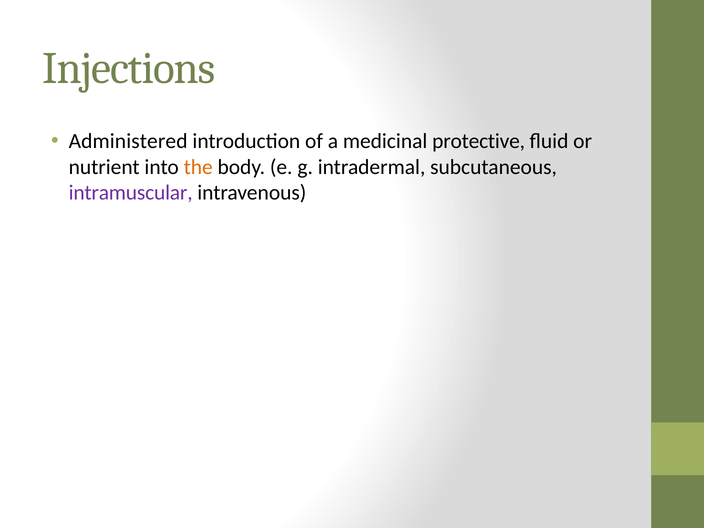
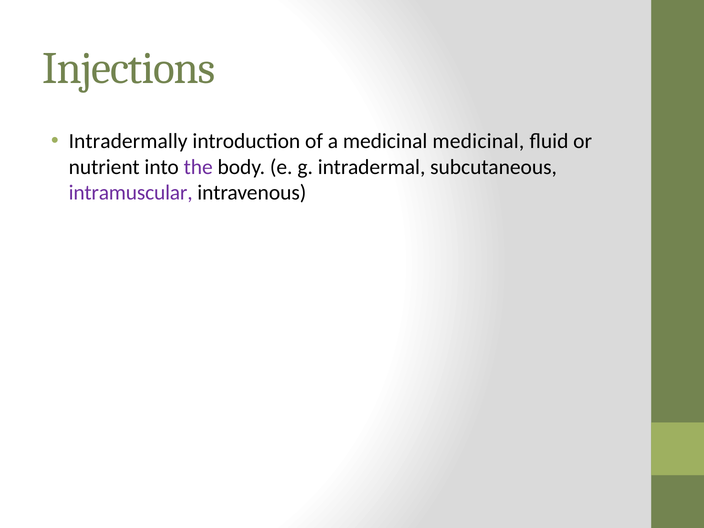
Administered: Administered -> Intradermally
medicinal protective: protective -> medicinal
the colour: orange -> purple
